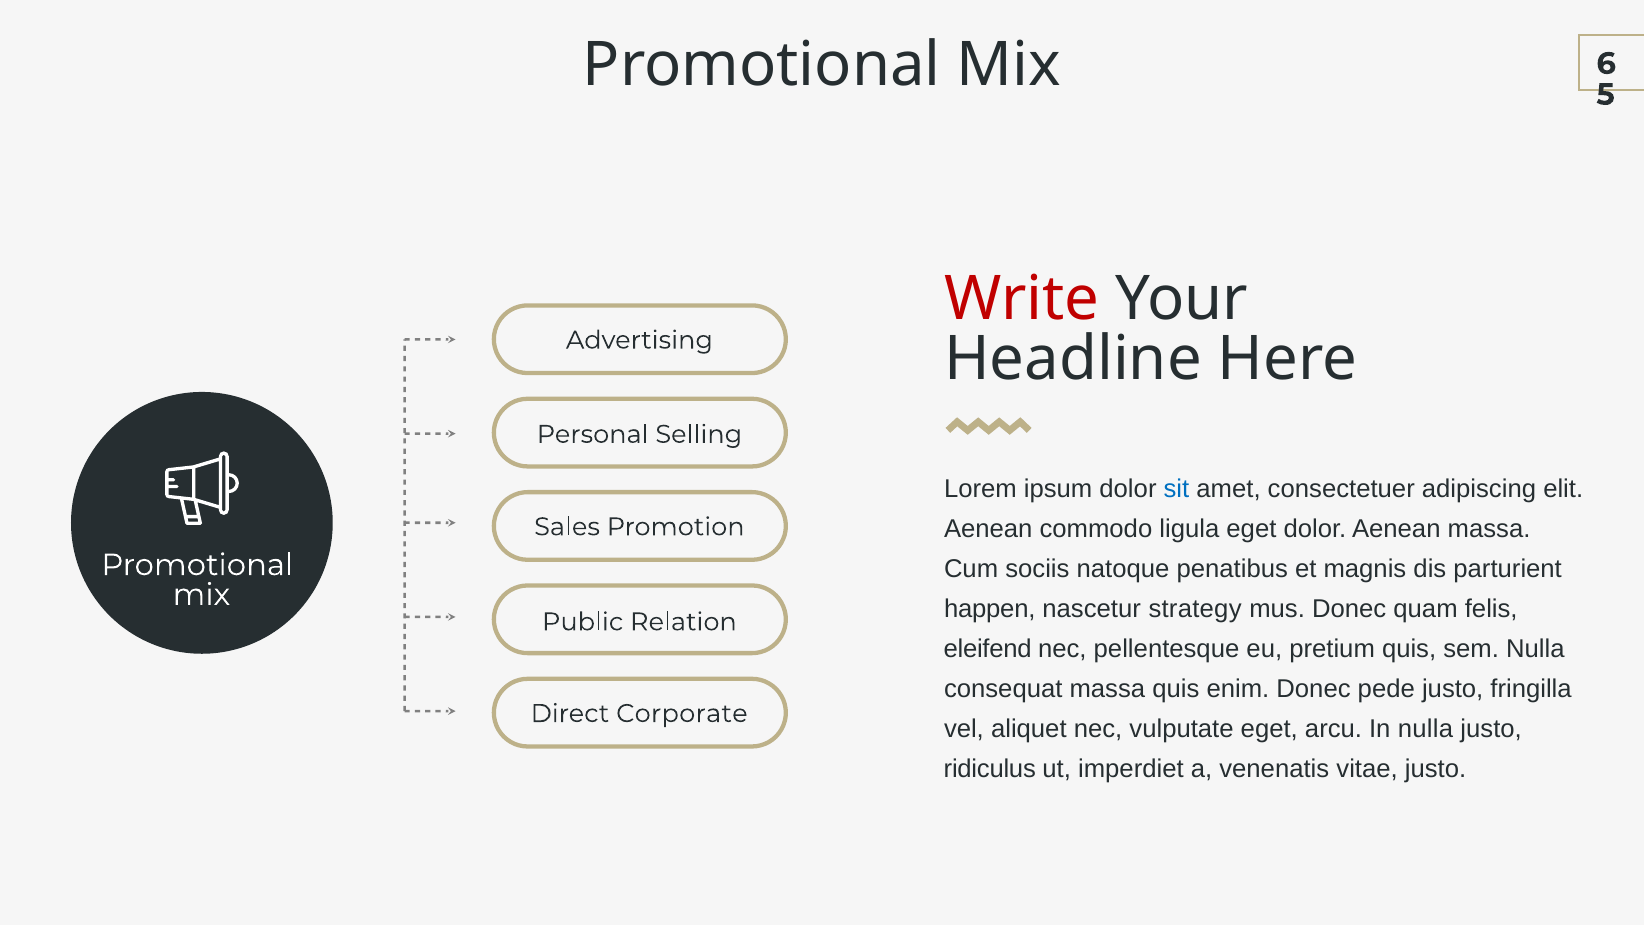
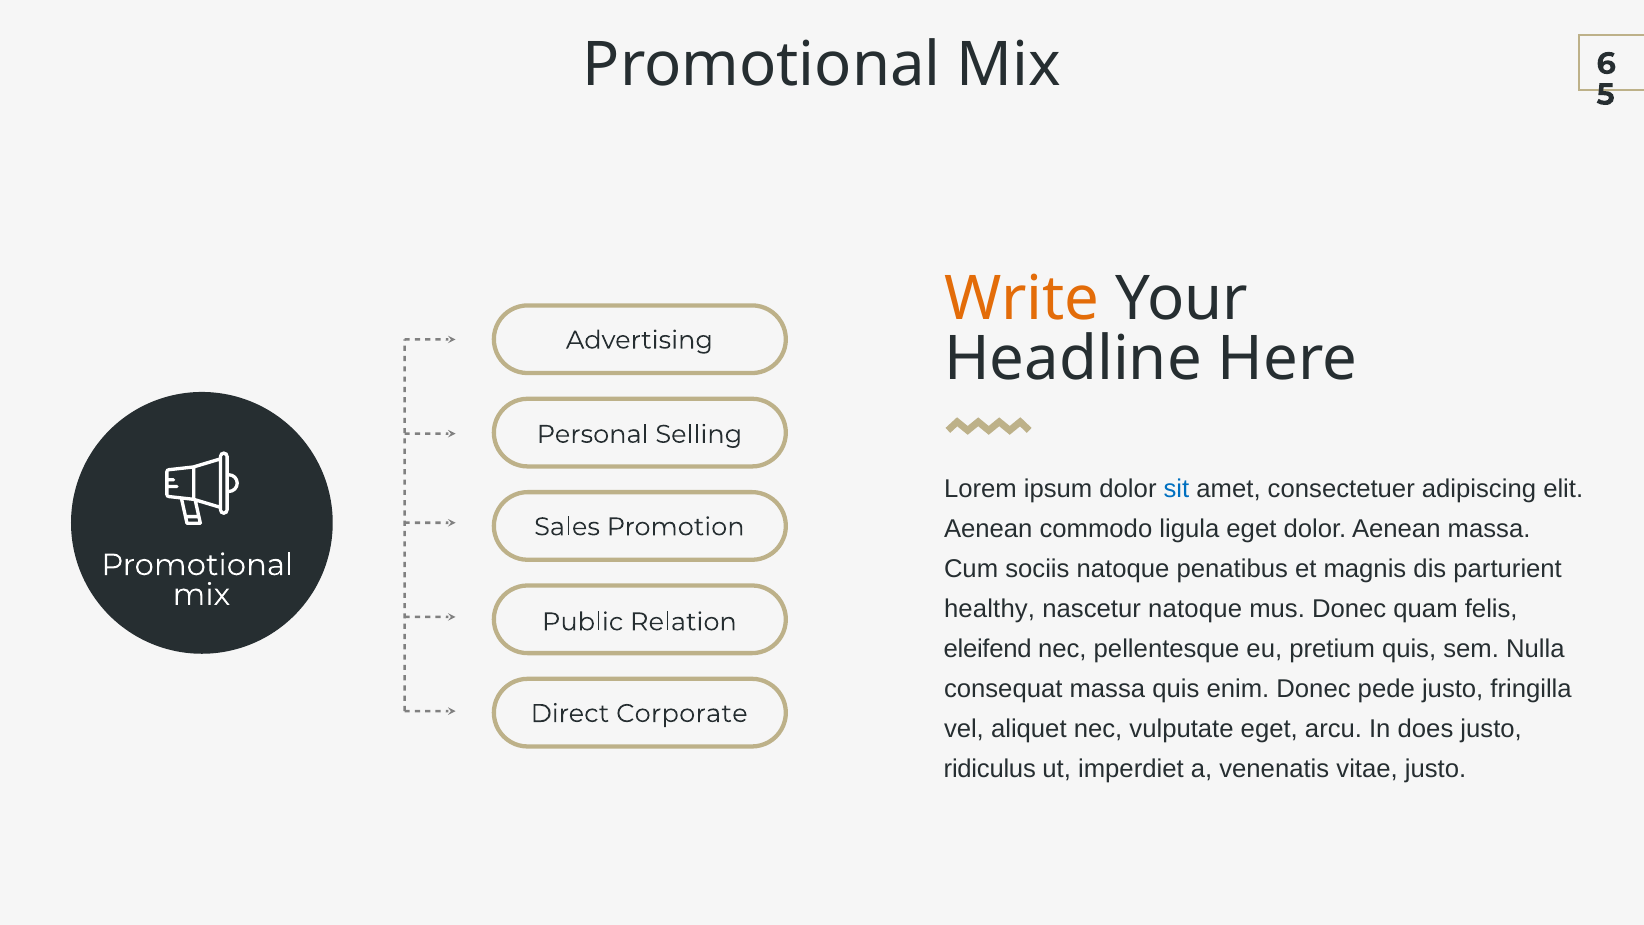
Write colour: red -> orange
happen: happen -> healthy
nascetur strategy: strategy -> natoque
In nulla: nulla -> does
